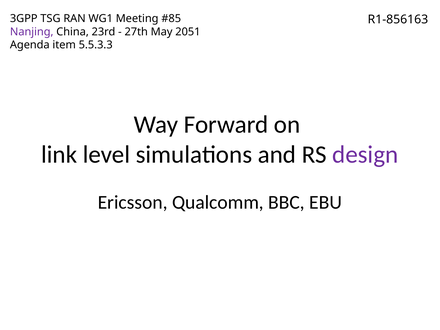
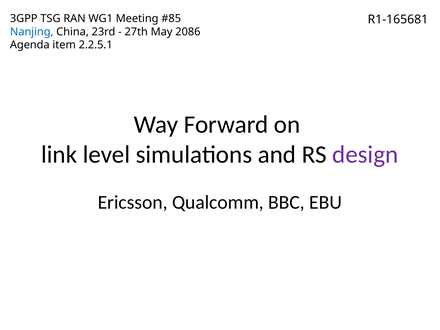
R1-856163: R1-856163 -> R1-165681
Nanjing colour: purple -> blue
2051: 2051 -> 2086
5.5.3.3: 5.5.3.3 -> 2.2.5.1
